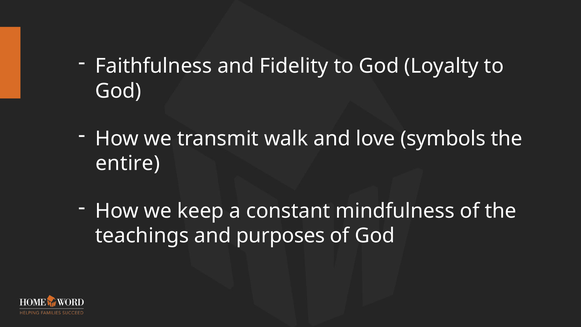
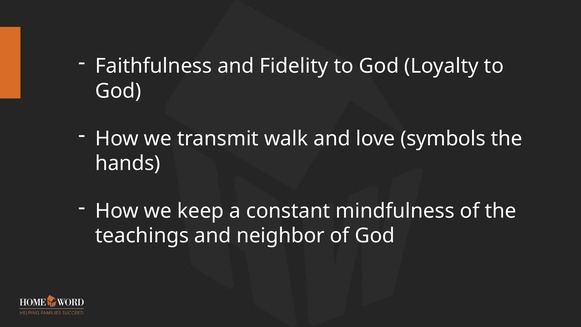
entire: entire -> hands
purposes: purposes -> neighbor
